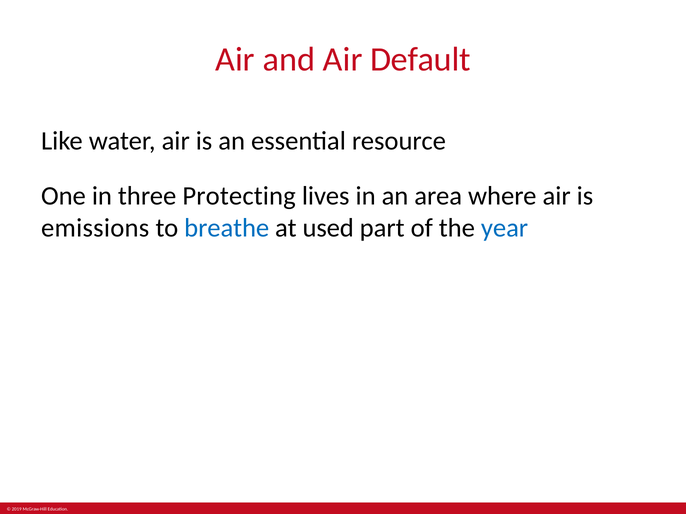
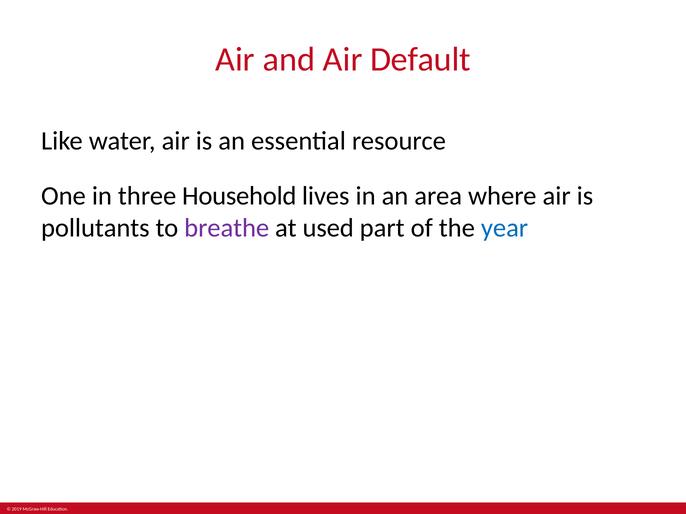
Protecting: Protecting -> Household
emissions: emissions -> pollutants
breathe colour: blue -> purple
